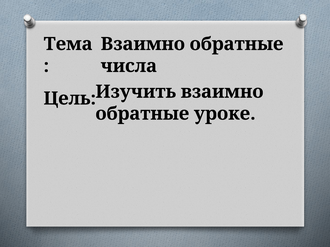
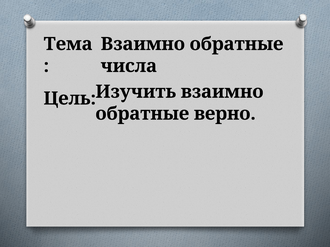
уроке: уроке -> верно
